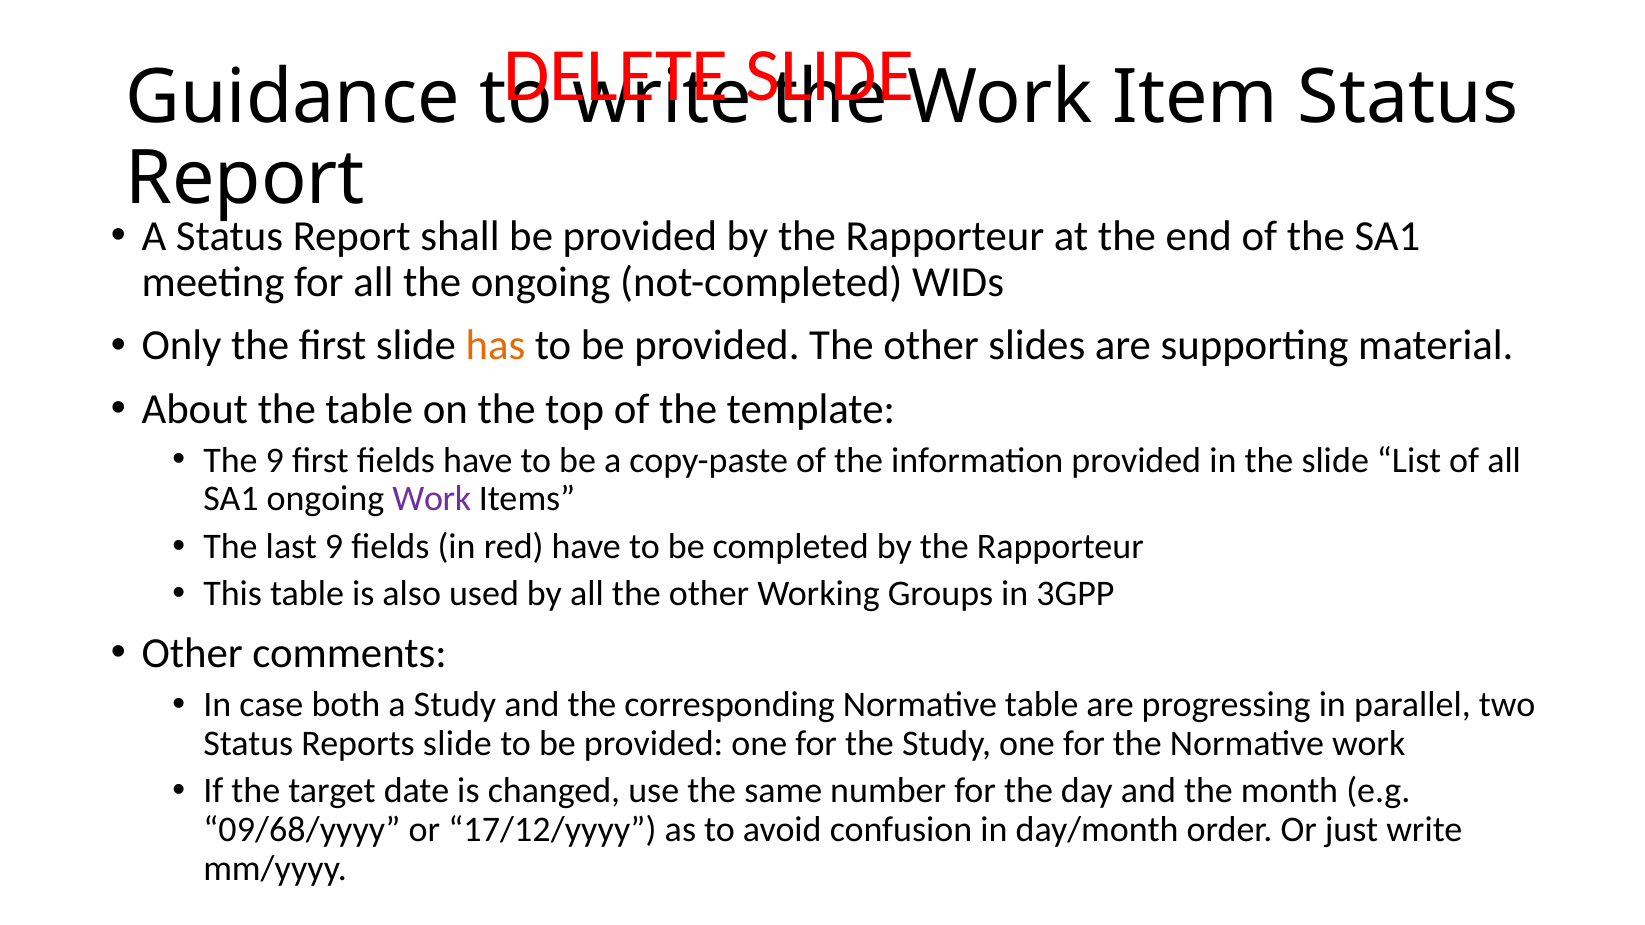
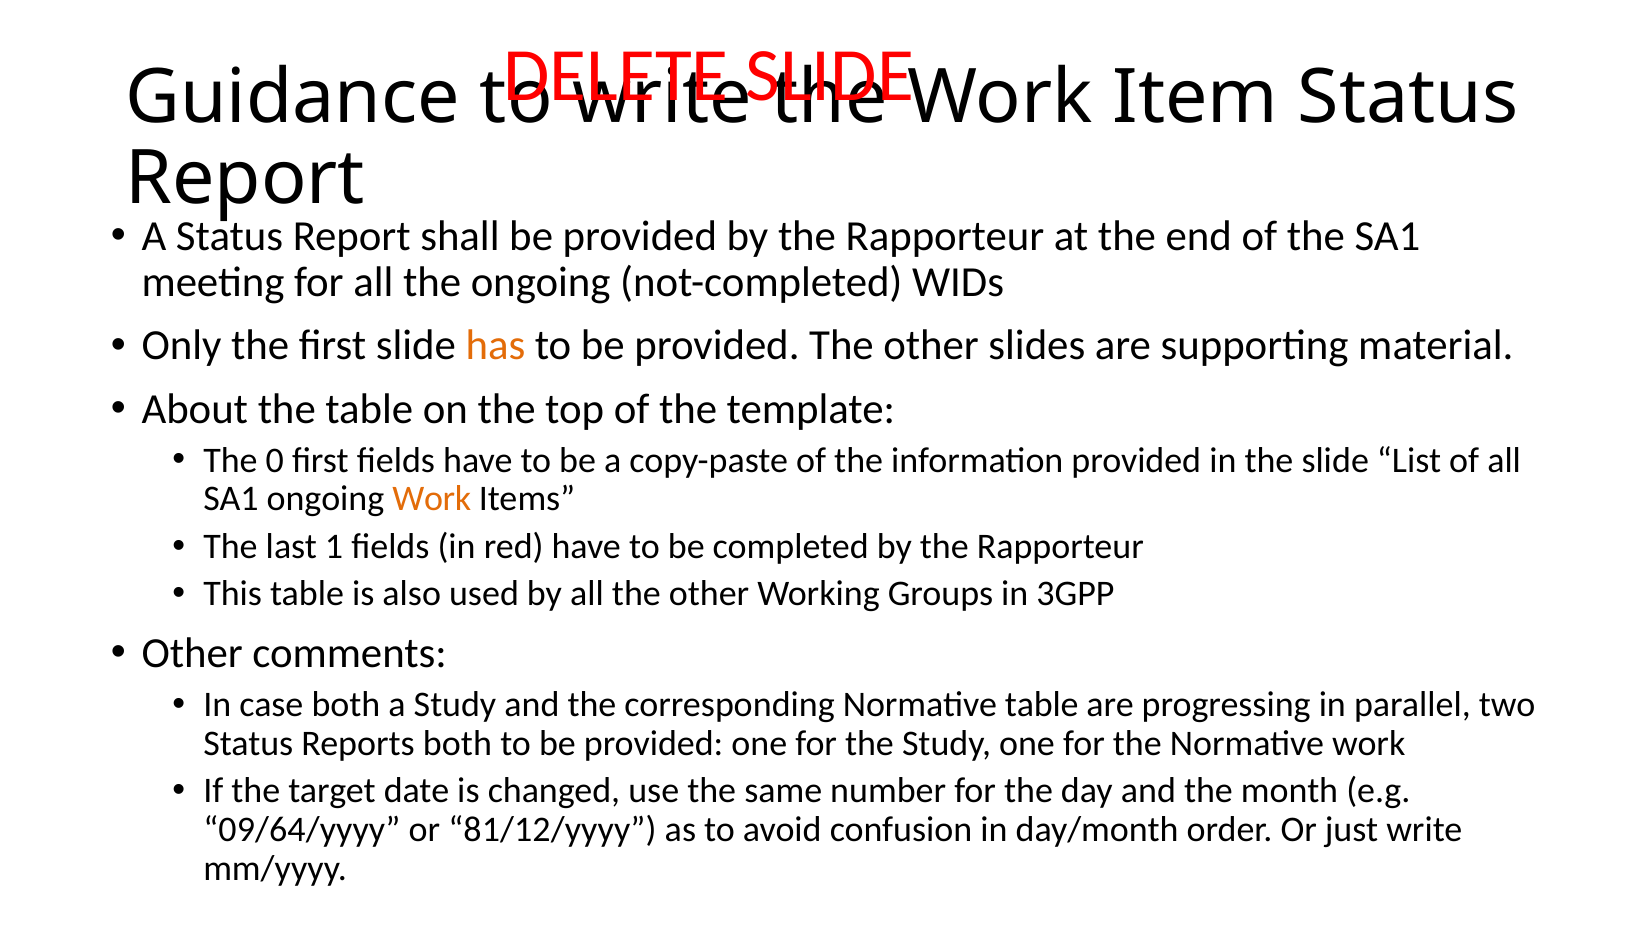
The 9: 9 -> 0
Work at (432, 499) colour: purple -> orange
last 9: 9 -> 1
Reports slide: slide -> both
09/68/yyyy: 09/68/yyyy -> 09/64/yyyy
17/12/yyyy: 17/12/yyyy -> 81/12/yyyy
